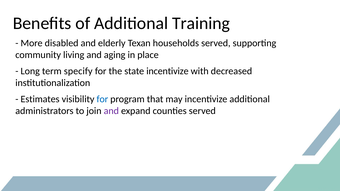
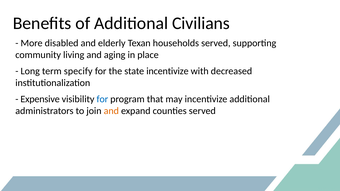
Training: Training -> Civilians
Estimates: Estimates -> Expensive
and at (111, 111) colour: purple -> orange
